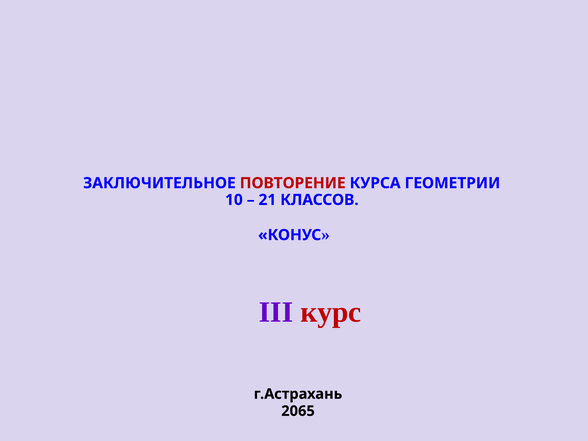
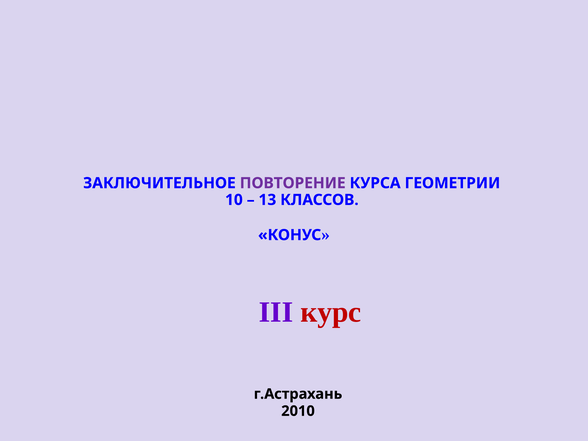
ПОВТОРЕНИЕ colour: red -> purple
21: 21 -> 13
2065: 2065 -> 2010
